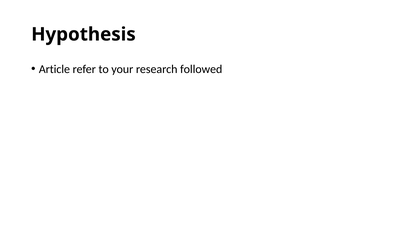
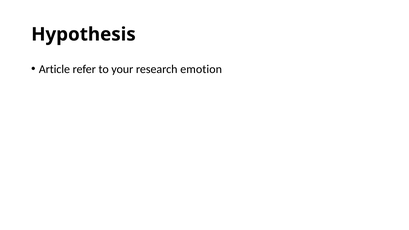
followed: followed -> emotion
